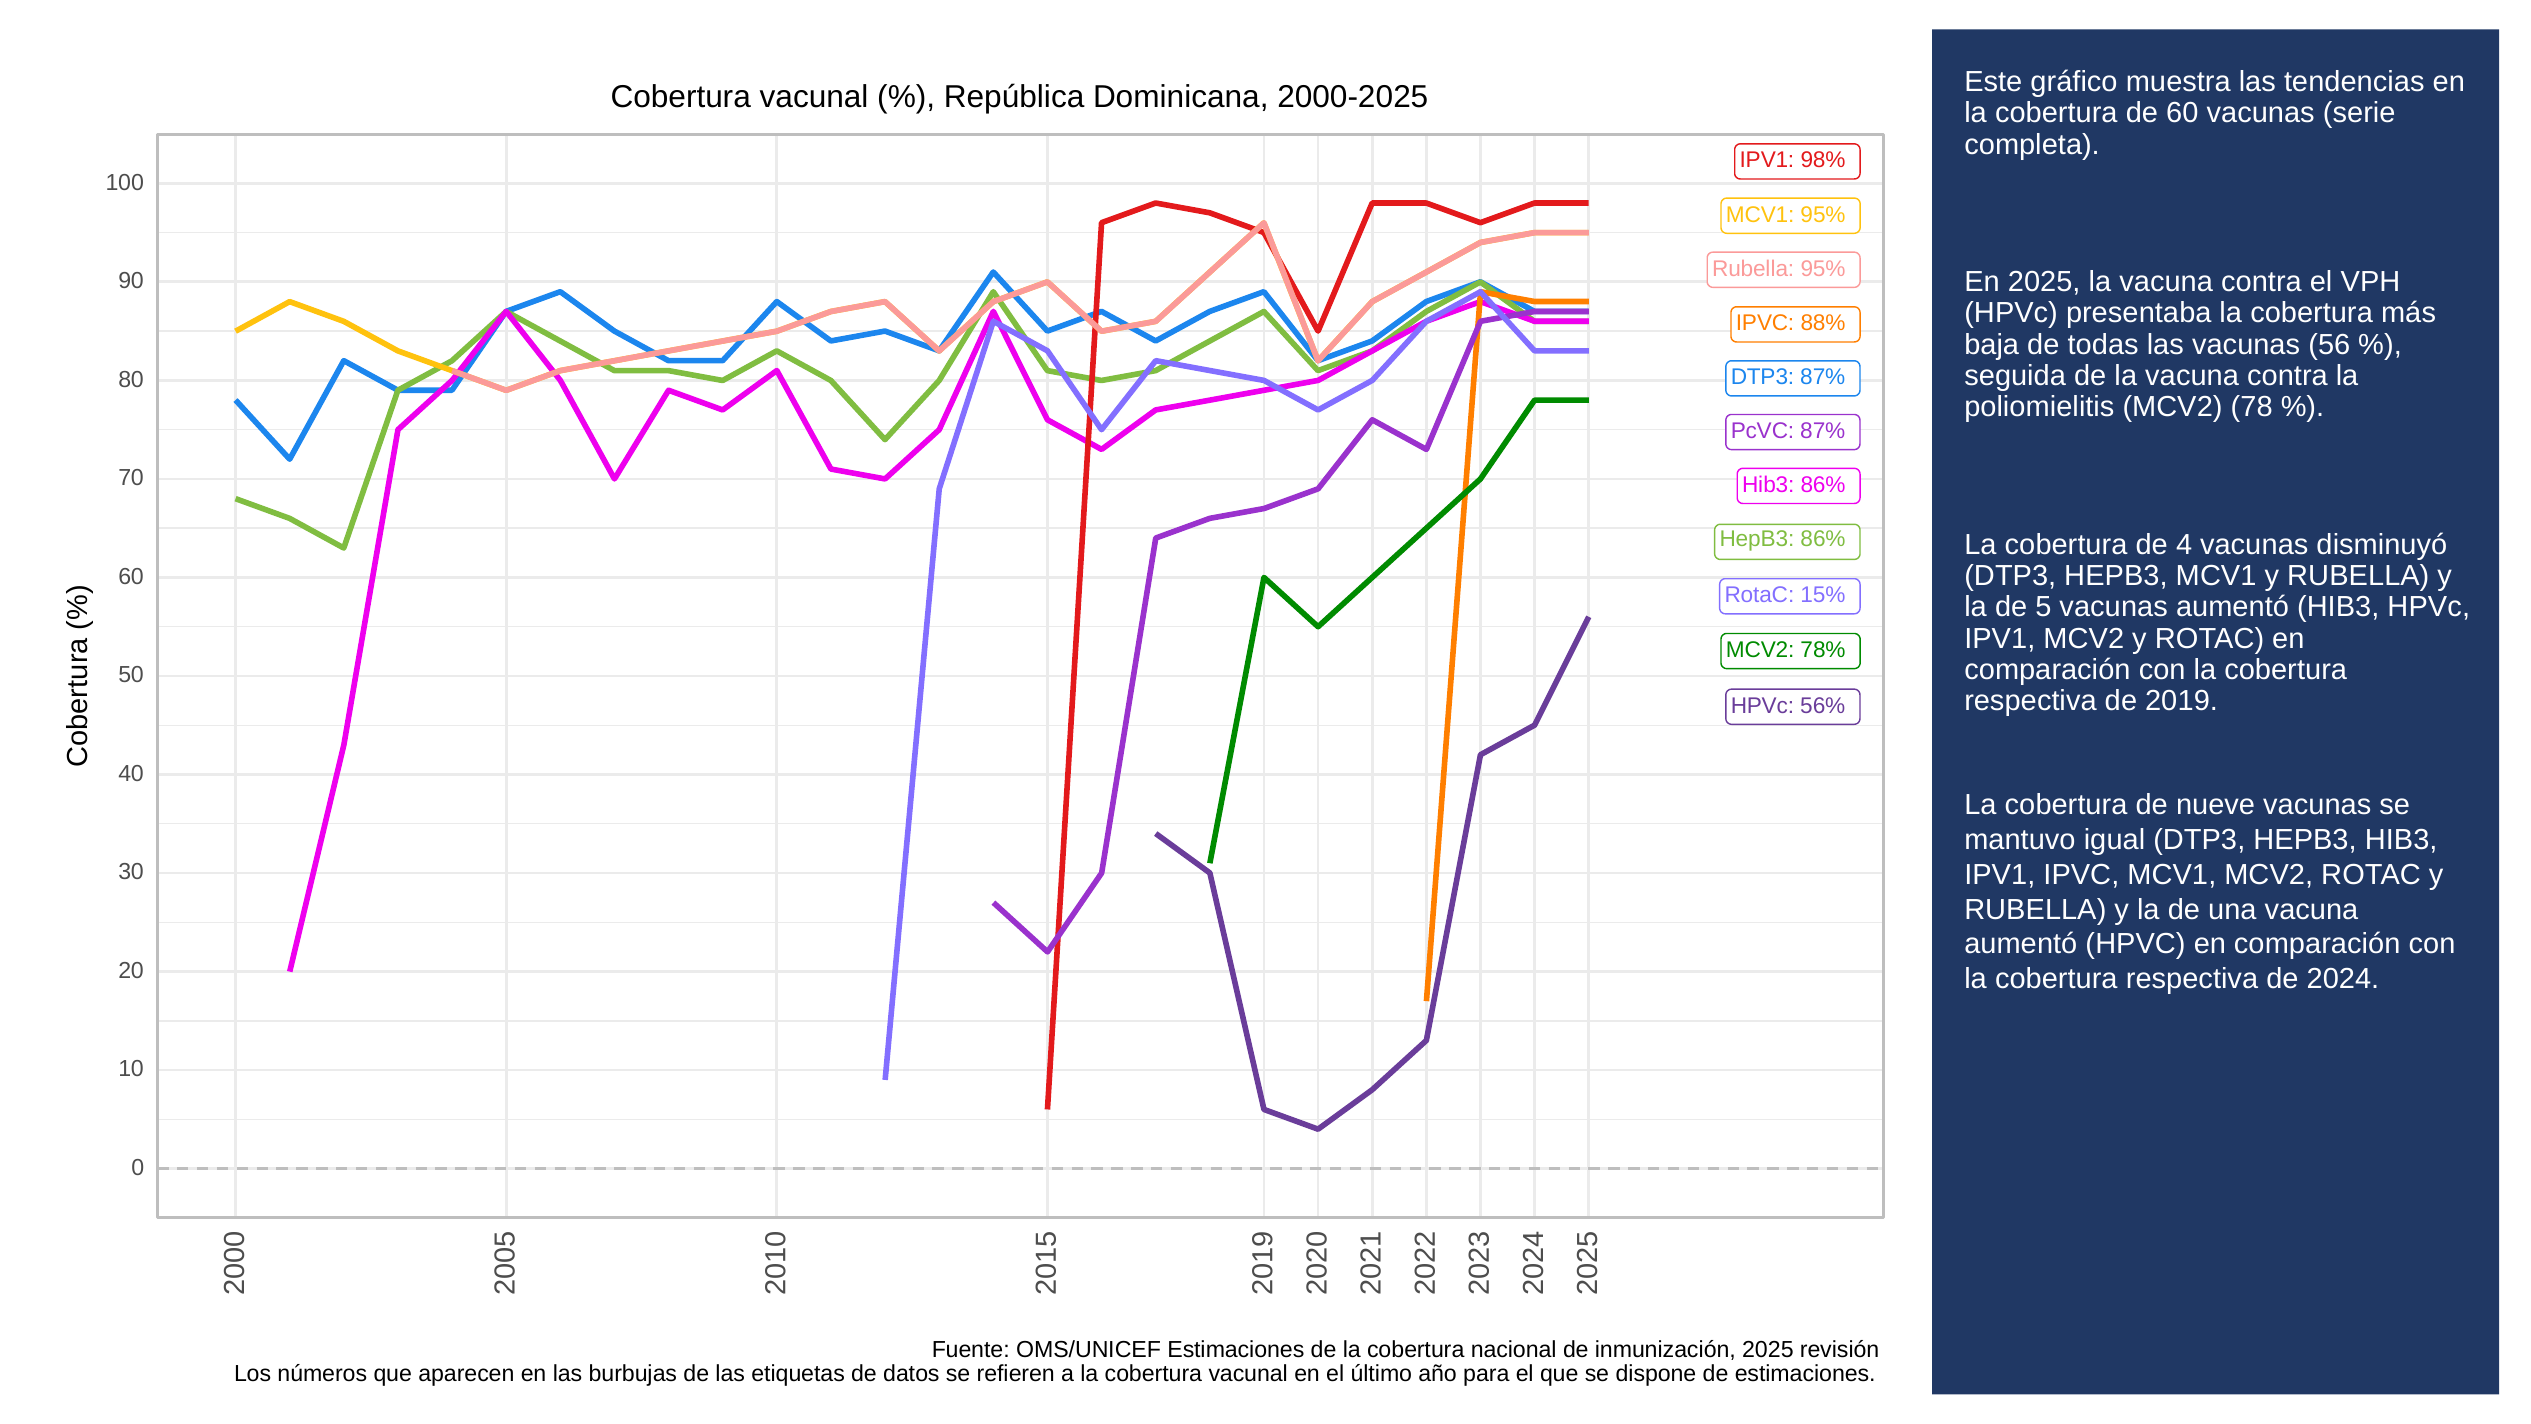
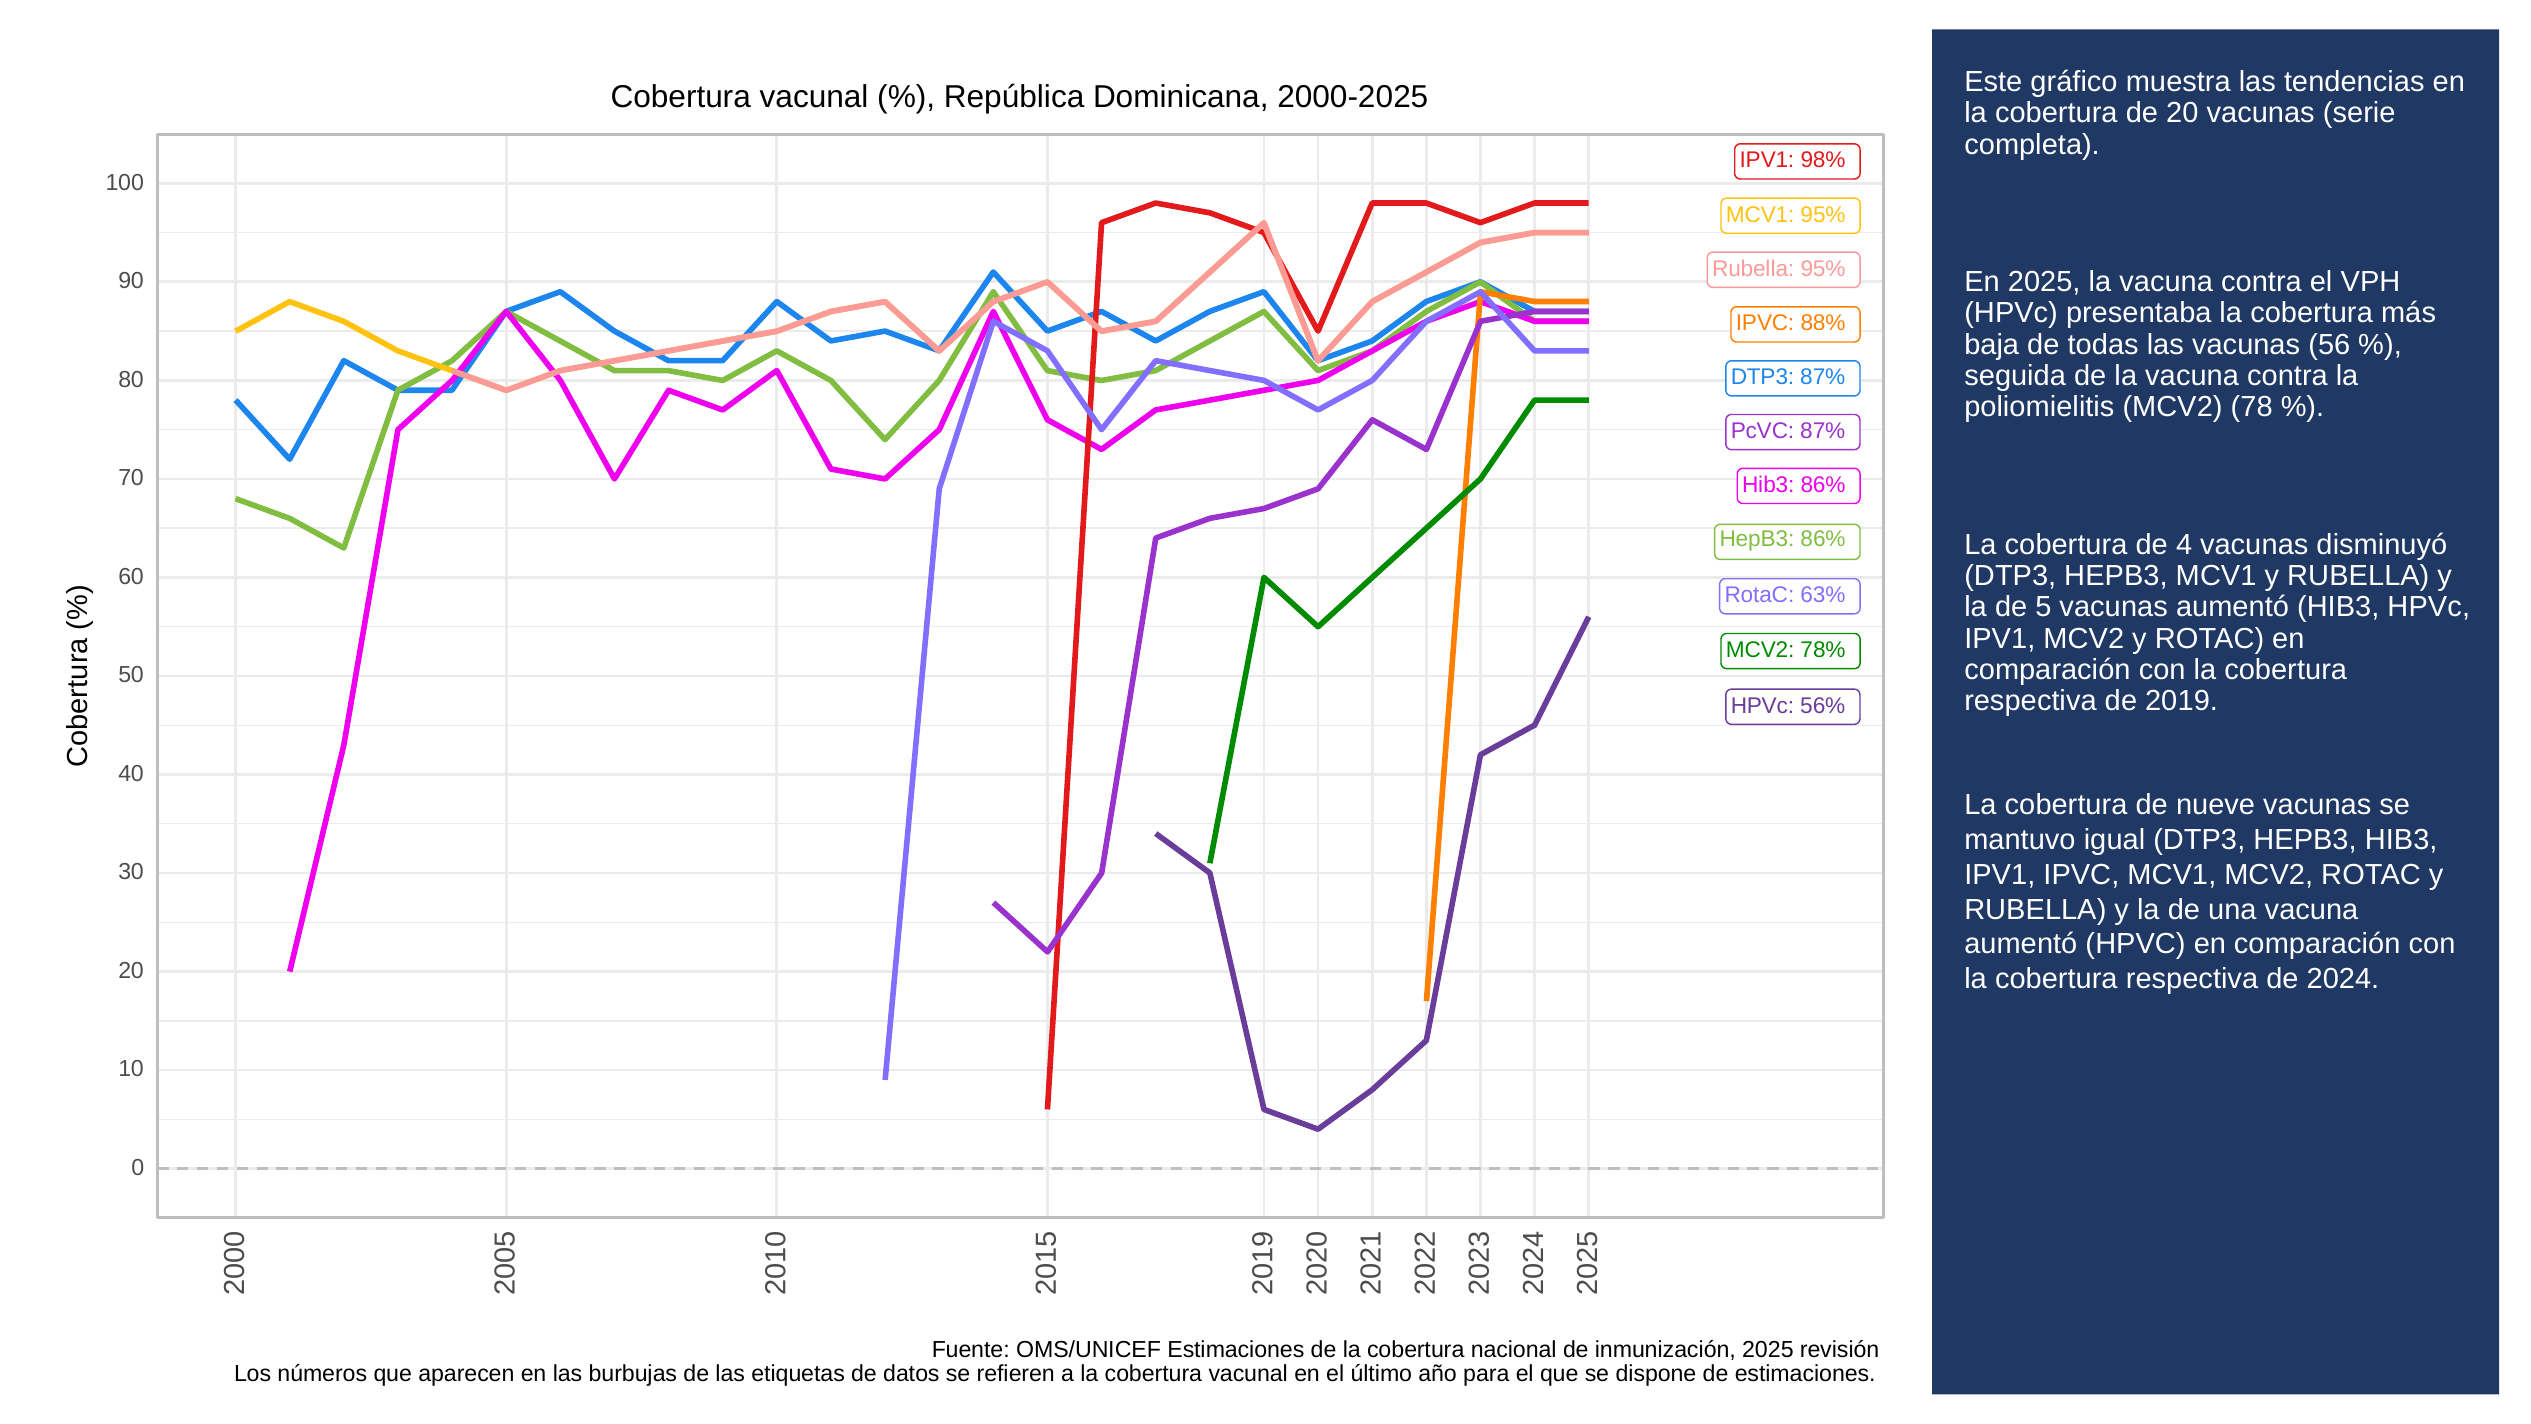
de 60: 60 -> 20
15%: 15% -> 63%
